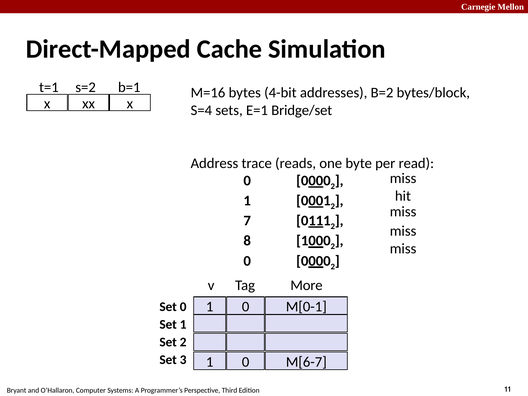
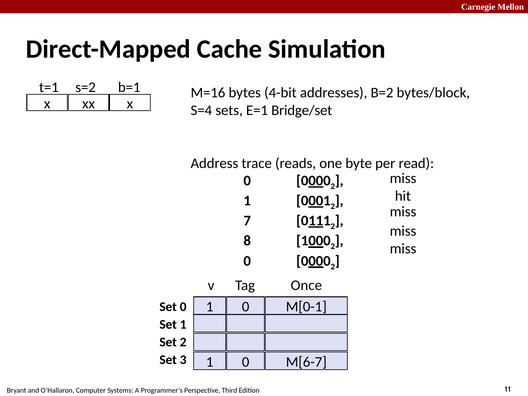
More: More -> Once
